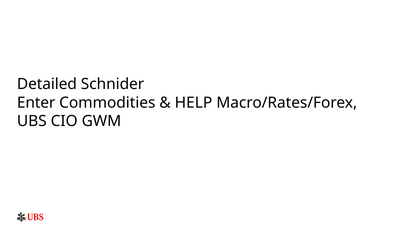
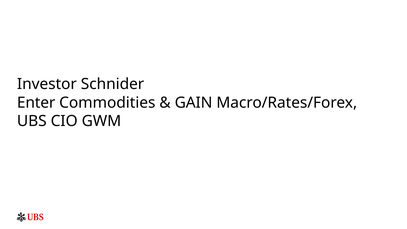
Detailed: Detailed -> Investor
HELP: HELP -> GAIN
